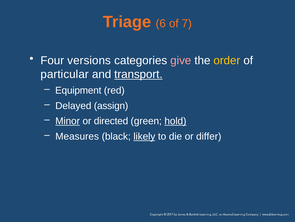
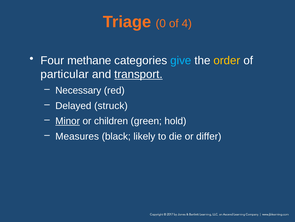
6: 6 -> 0
7: 7 -> 4
versions: versions -> methane
give colour: pink -> light blue
Equipment: Equipment -> Necessary
assign: assign -> struck
directed: directed -> children
hold underline: present -> none
likely underline: present -> none
